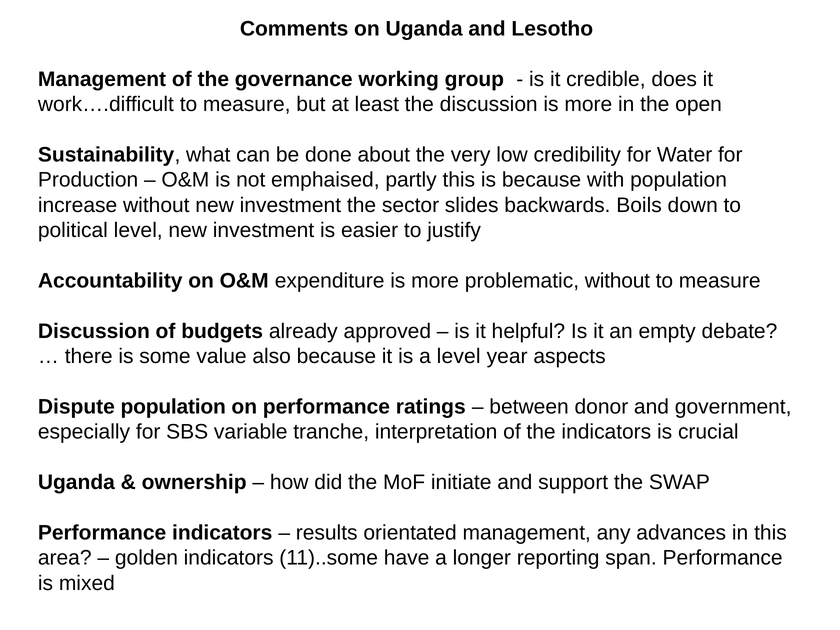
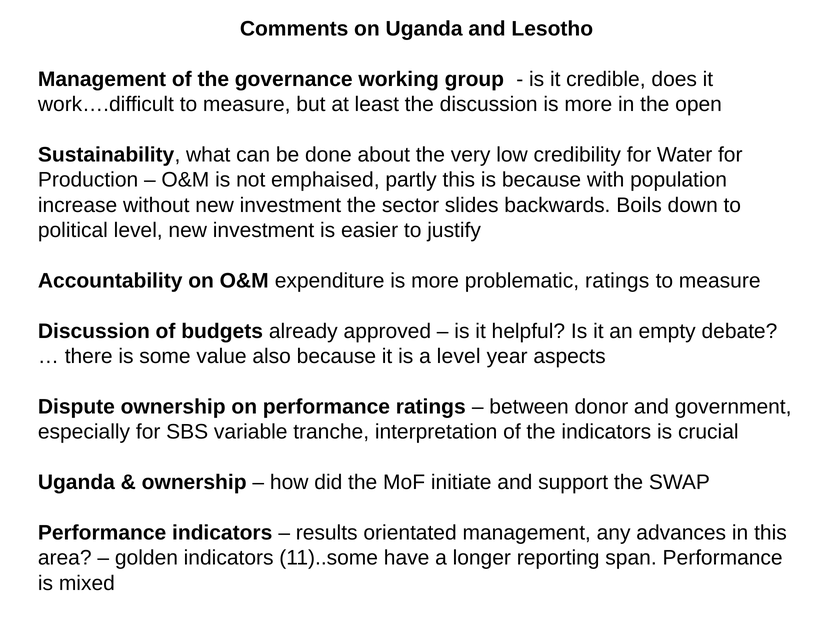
problematic without: without -> ratings
Dispute population: population -> ownership
